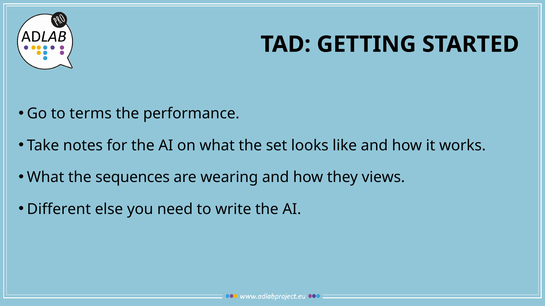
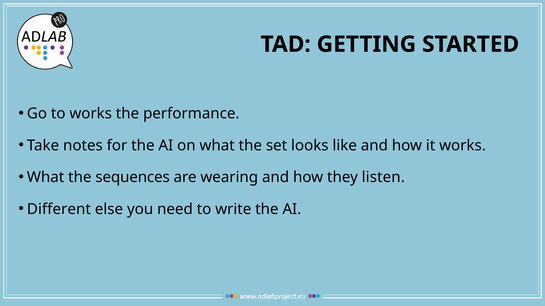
to terms: terms -> works
views: views -> listen
